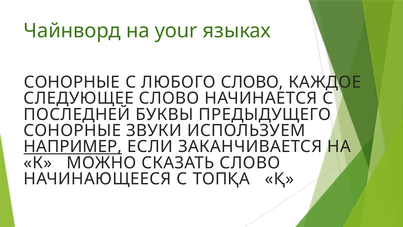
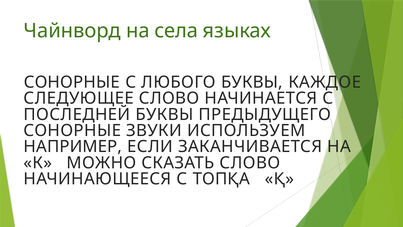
your: your -> села
ЛЮБОГО СЛОВО: СЛОВО -> БУКВЫ
НАПРИМЕР underline: present -> none
